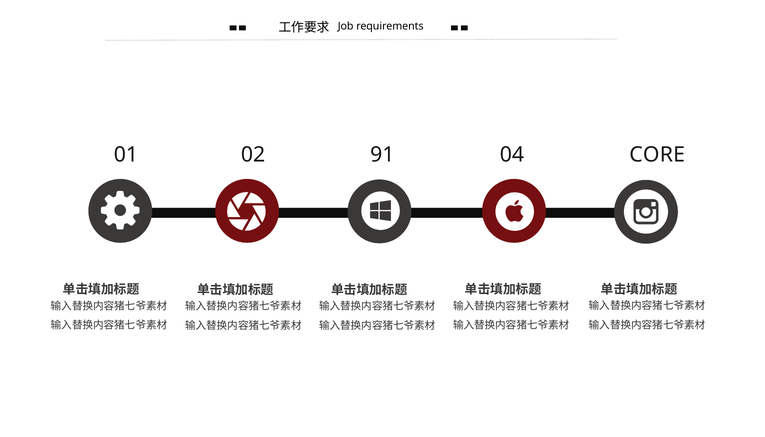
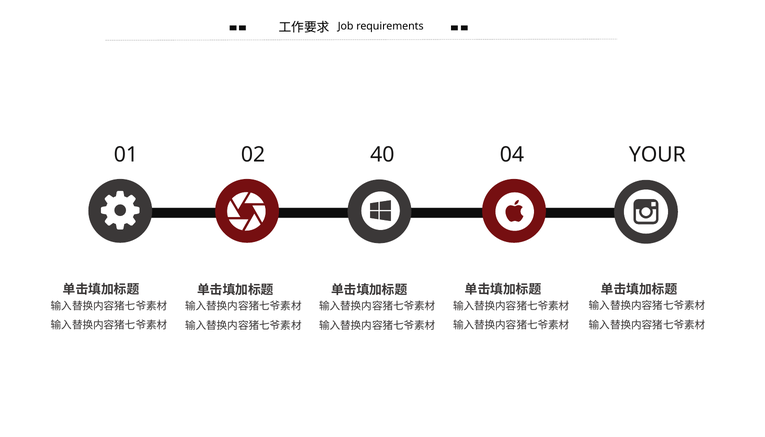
91: 91 -> 40
CORE: CORE -> YOUR
